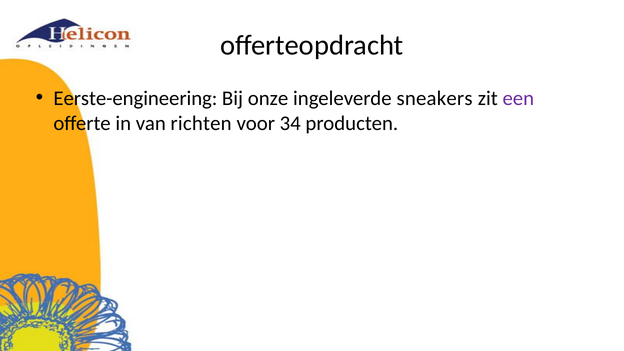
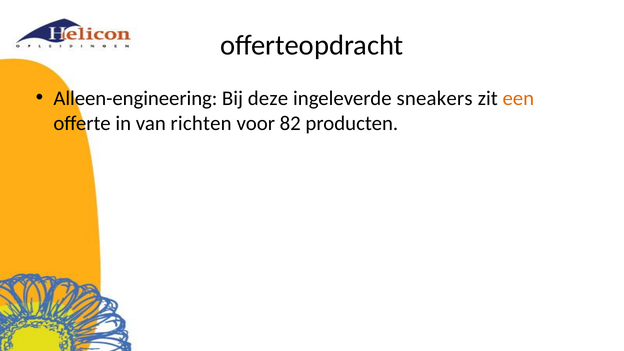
Eerste-engineering: Eerste-engineering -> Alleen-engineering
onze: onze -> deze
een colour: purple -> orange
34: 34 -> 82
